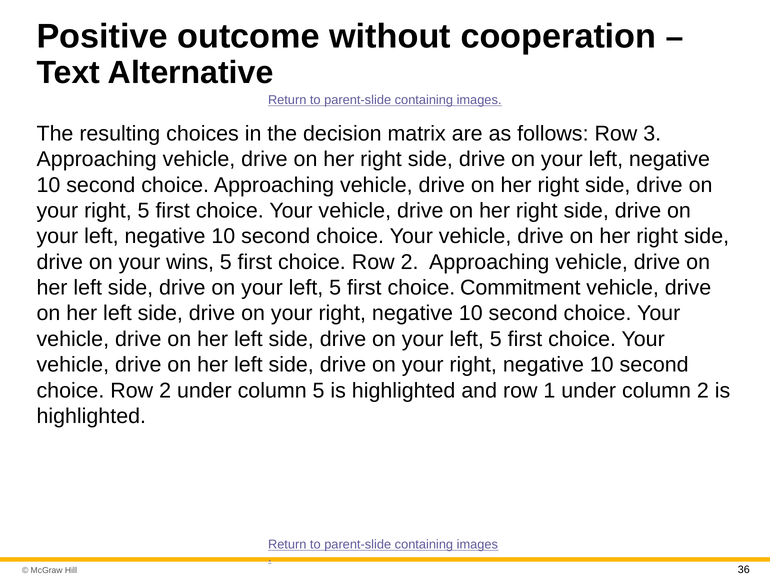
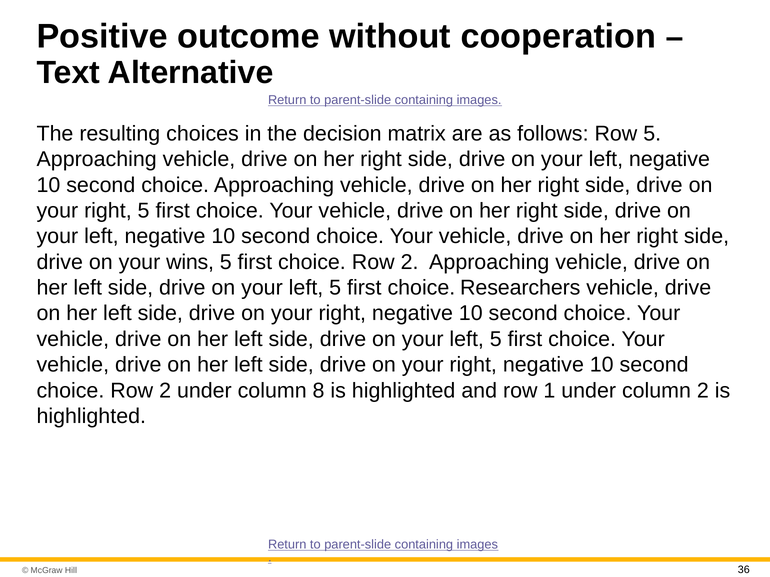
Row 3: 3 -> 5
Commitment: Commitment -> Researchers
column 5: 5 -> 8
